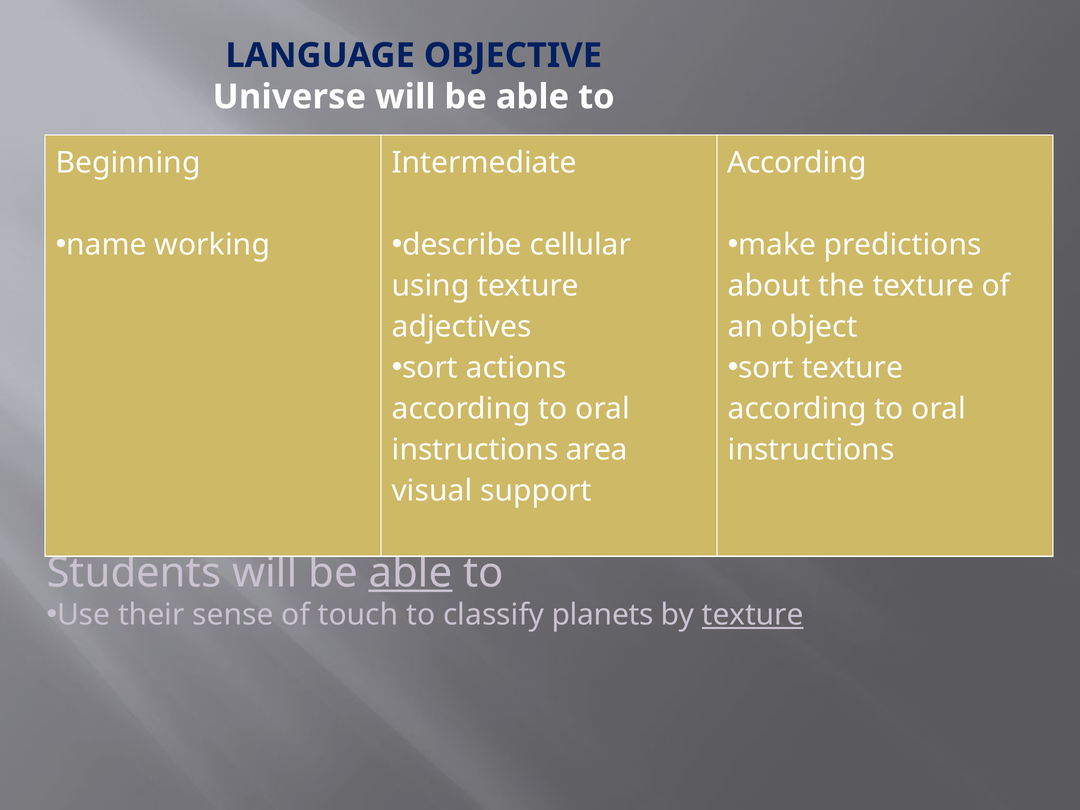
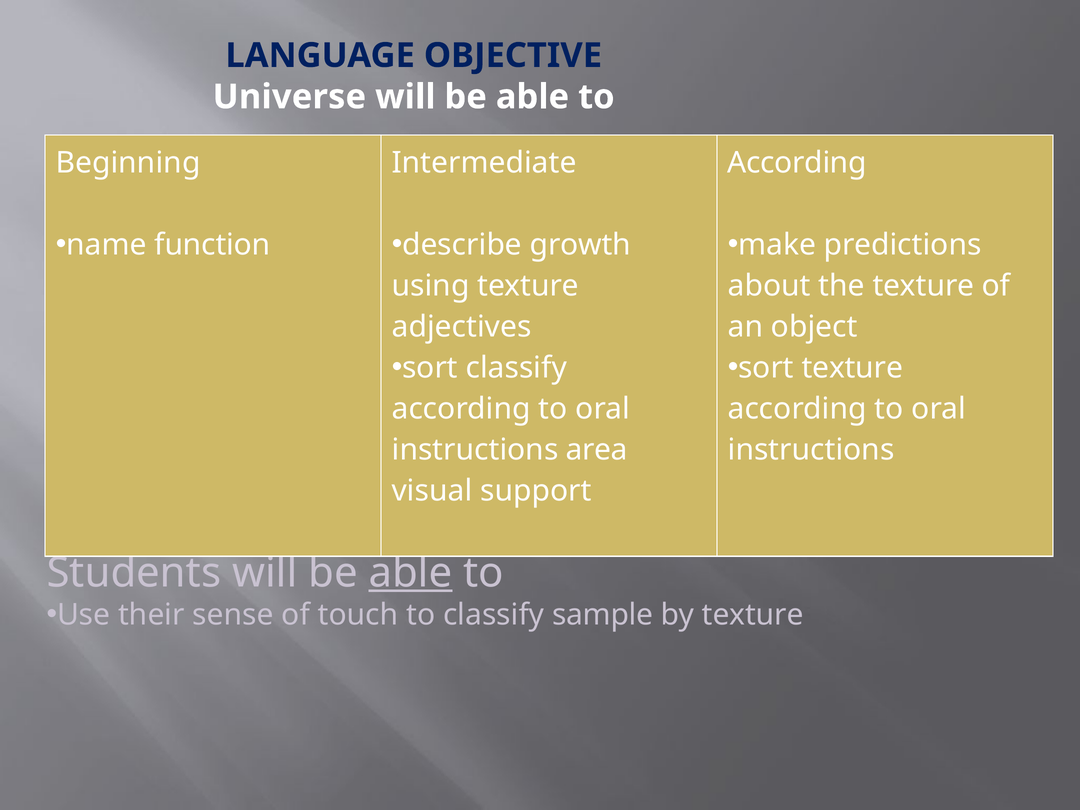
working: working -> function
cellular: cellular -> growth
sort actions: actions -> classify
planets: planets -> sample
texture at (753, 615) underline: present -> none
